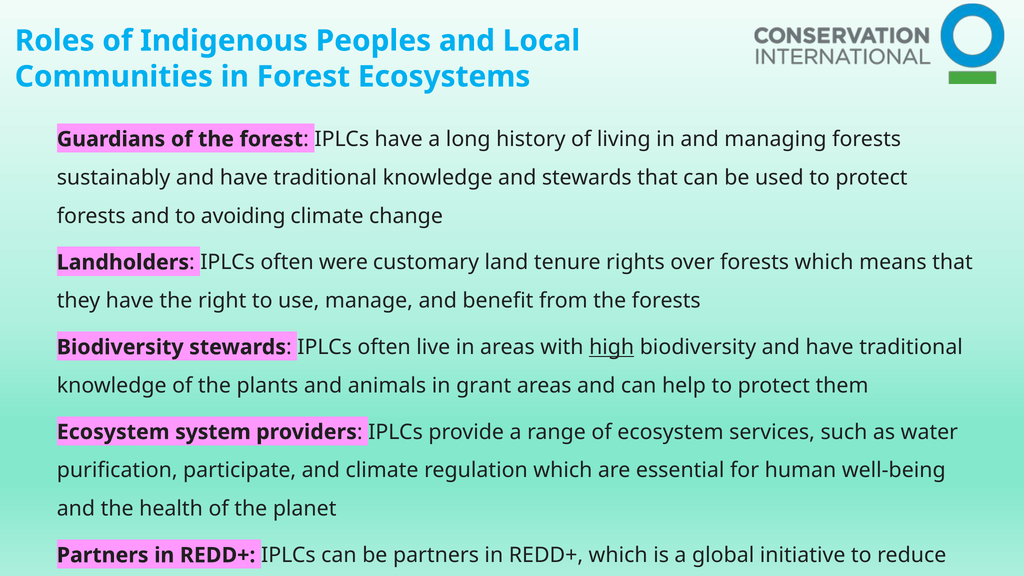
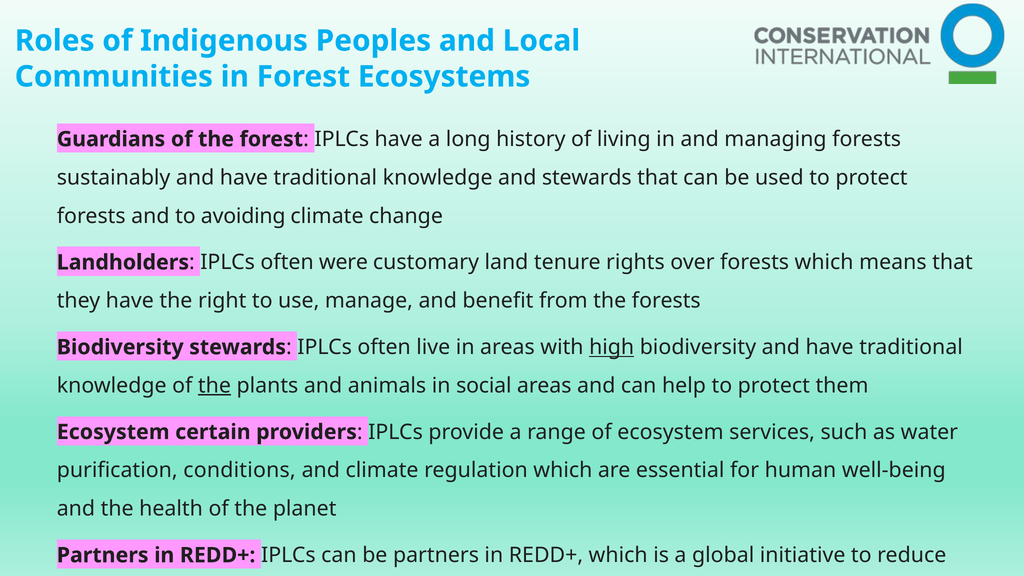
the at (214, 386) underline: none -> present
grant: grant -> social
system: system -> certain
participate: participate -> conditions
